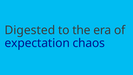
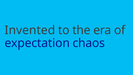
Digested: Digested -> Invented
